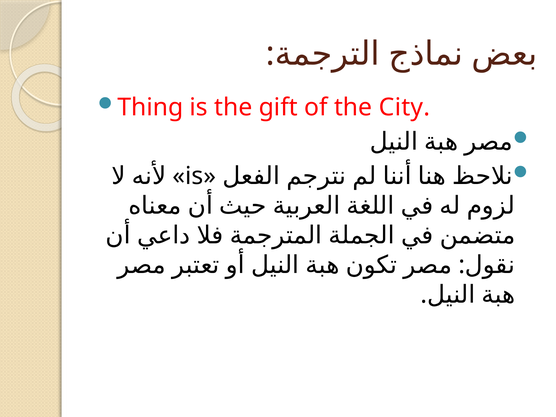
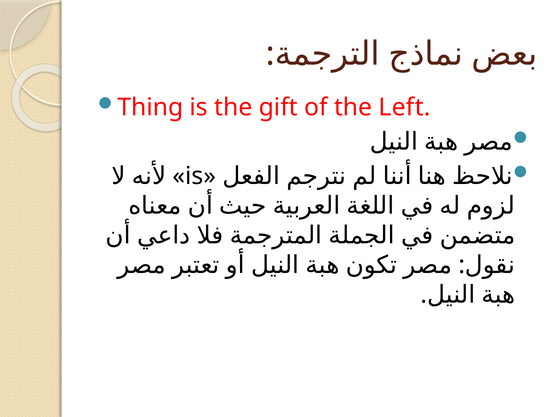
City: City -> Left
